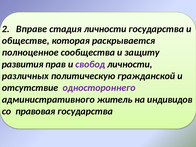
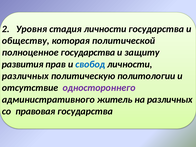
Вправе: Вправе -> Уровня
обществе: обществе -> обществу
раскрывается: раскрывается -> политической
полноценное сообщества: сообщества -> государства
свобод colour: purple -> blue
гражданской: гражданской -> политологии
на индивидов: индивидов -> различных
